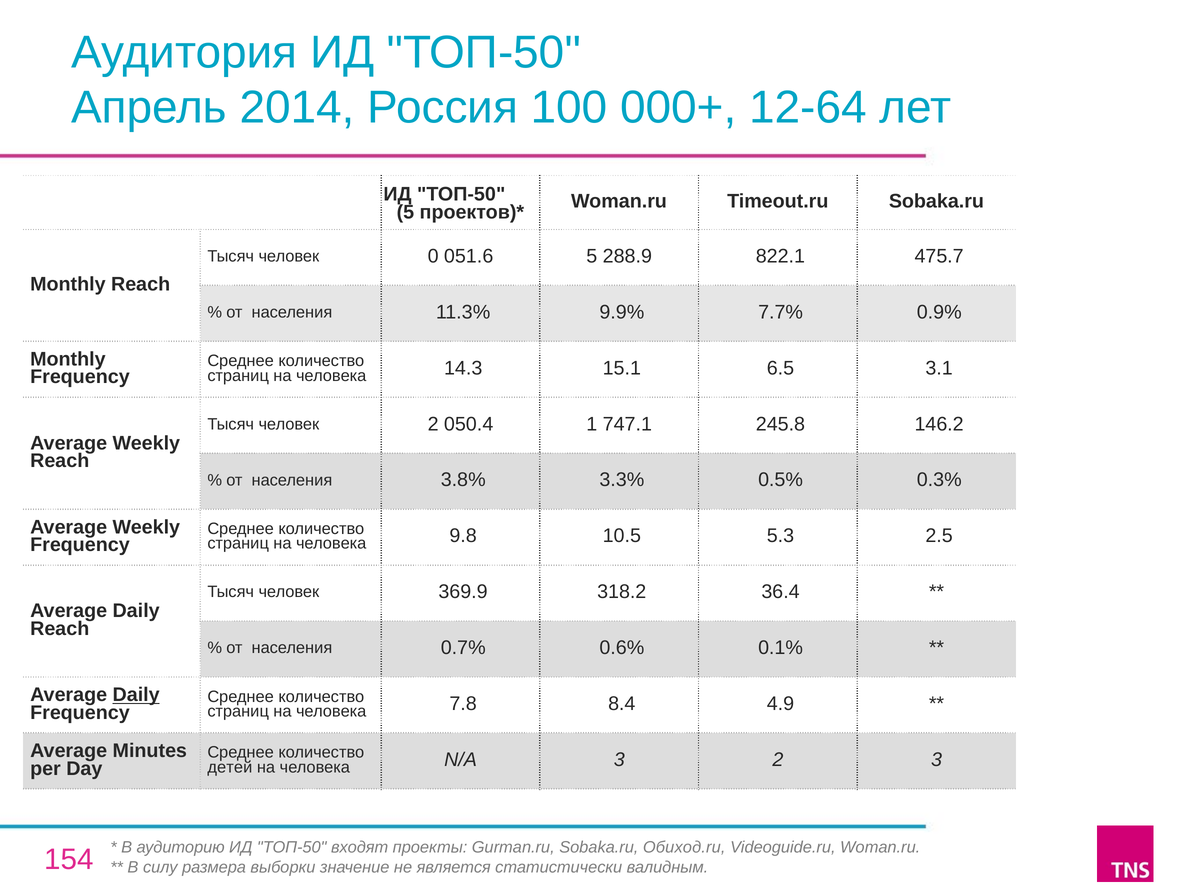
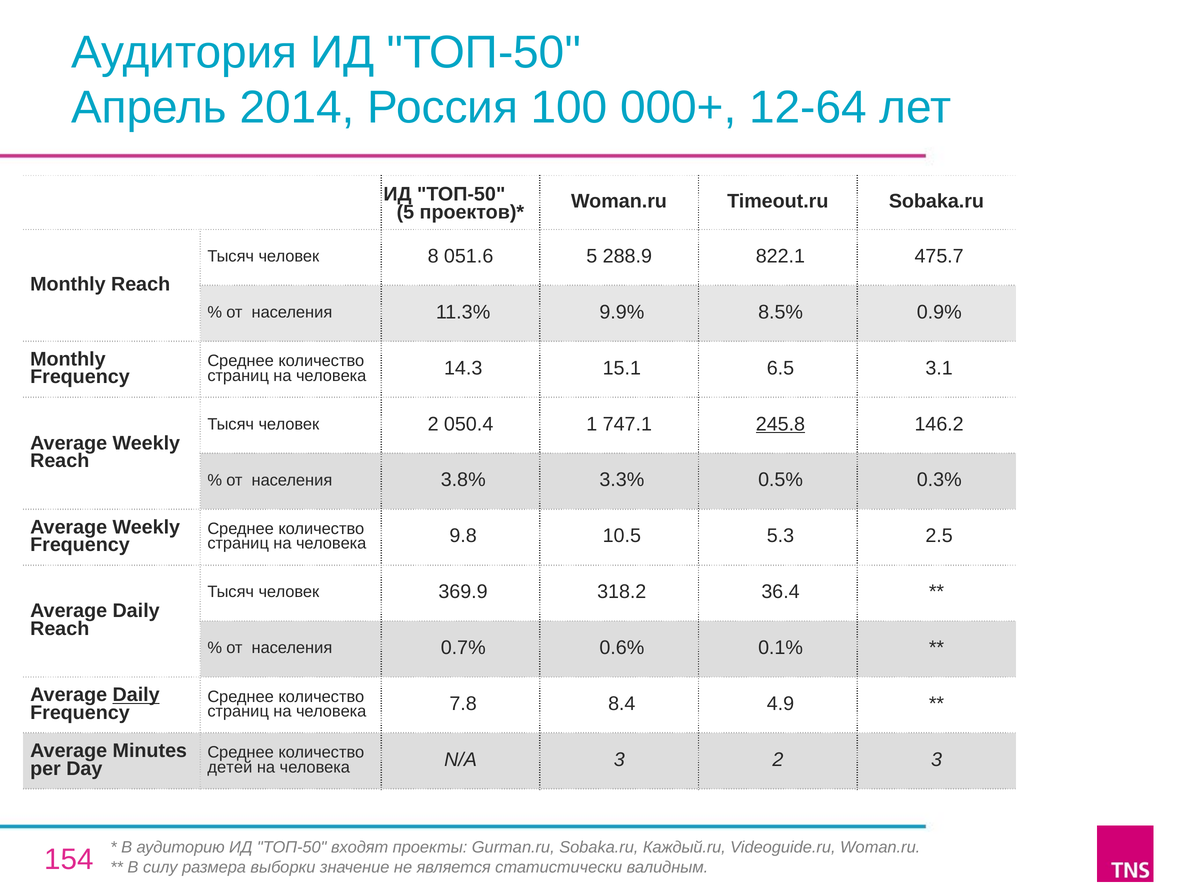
0: 0 -> 8
7.7%: 7.7% -> 8.5%
245.8 underline: none -> present
Обиход.ru: Обиход.ru -> Каждый.ru
